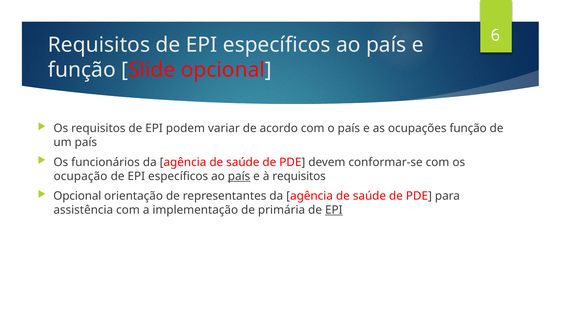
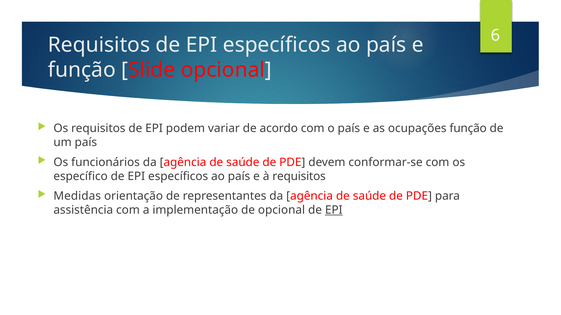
ocupação: ocupação -> específico
país at (239, 177) underline: present -> none
Opcional at (77, 196): Opcional -> Medidas
de primária: primária -> opcional
